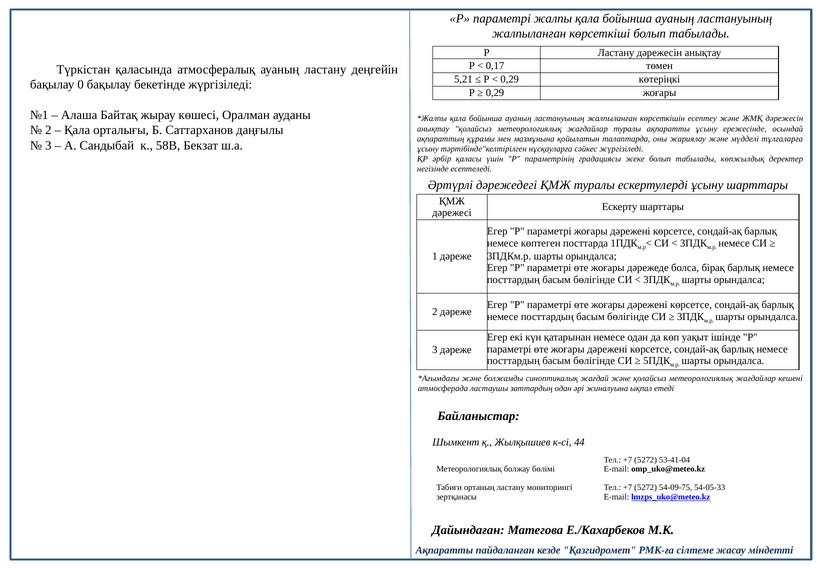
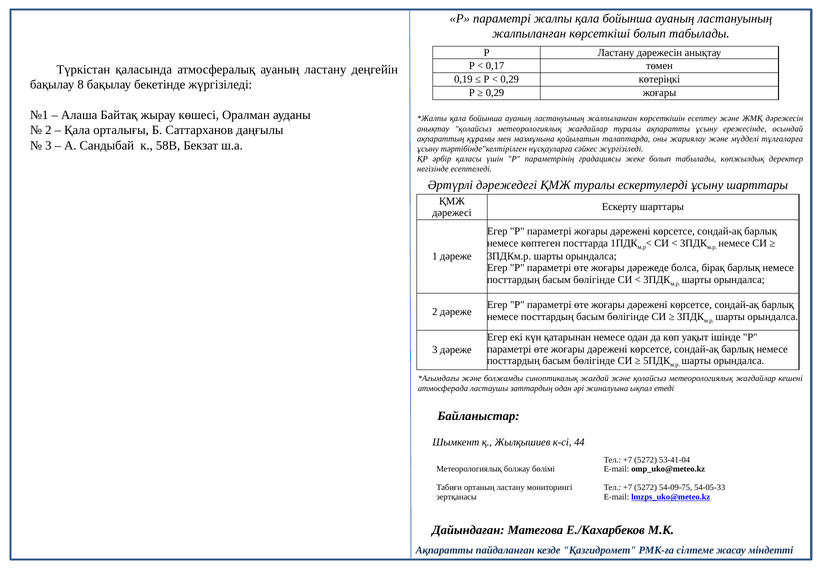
5,21: 5,21 -> 0,19
0: 0 -> 8
